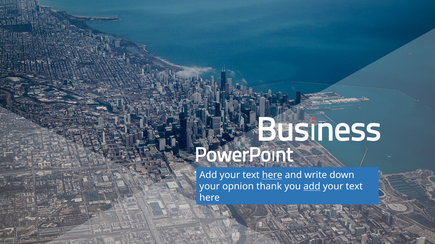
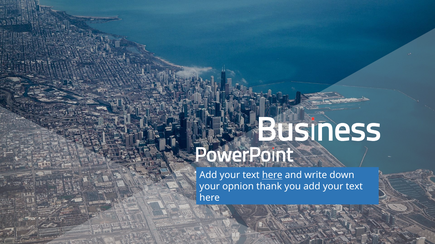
add at (312, 187) underline: present -> none
